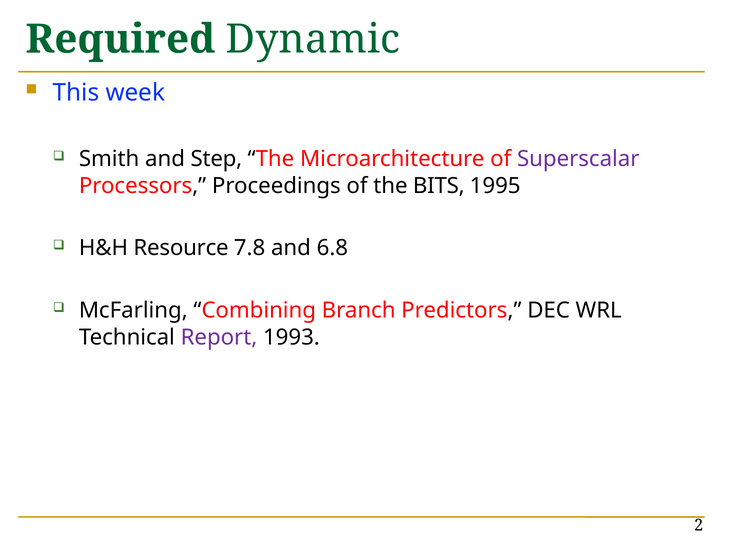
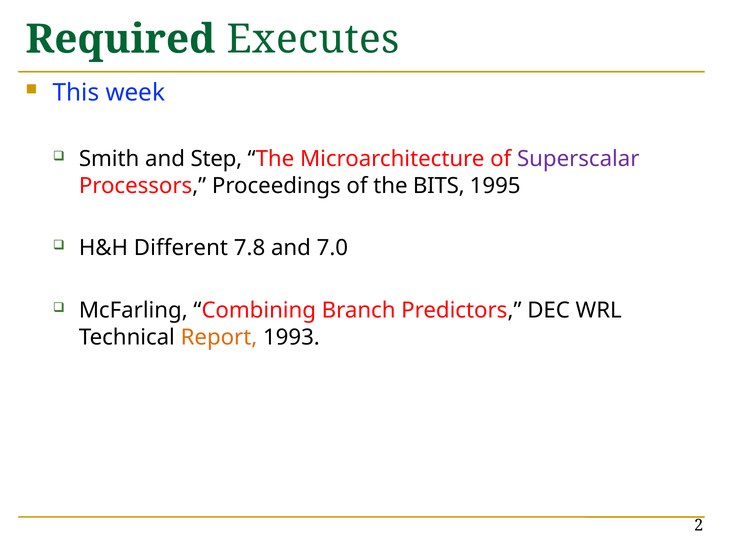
Dynamic: Dynamic -> Executes
Resource: Resource -> Different
6.8: 6.8 -> 7.0
Report colour: purple -> orange
